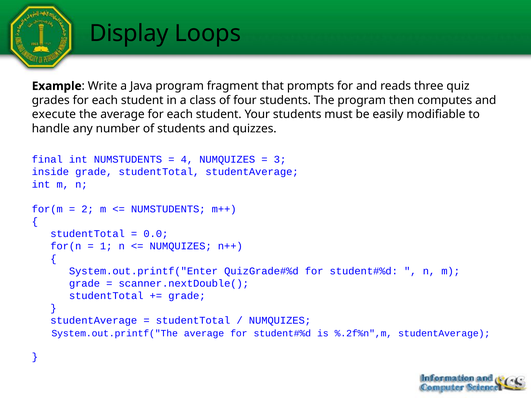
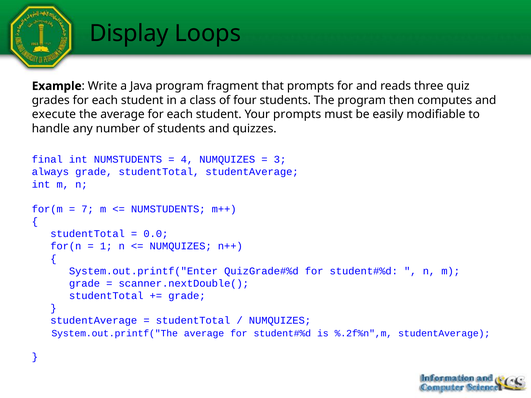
Your students: students -> prompts
inside: inside -> always
2: 2 -> 7
